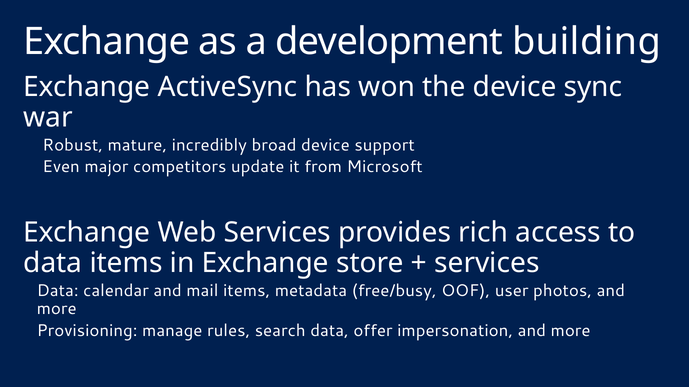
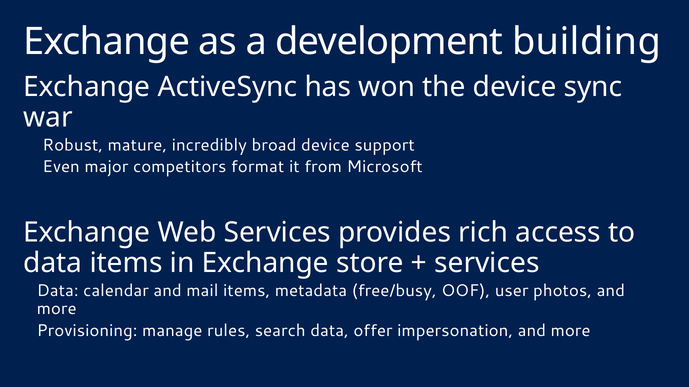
update: update -> format
